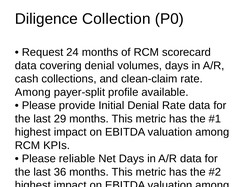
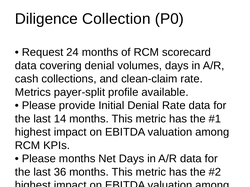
Among at (33, 92): Among -> Metrics
29: 29 -> 14
Please reliable: reliable -> months
